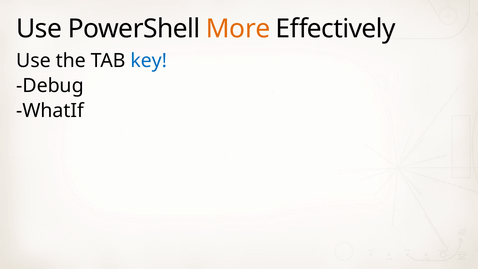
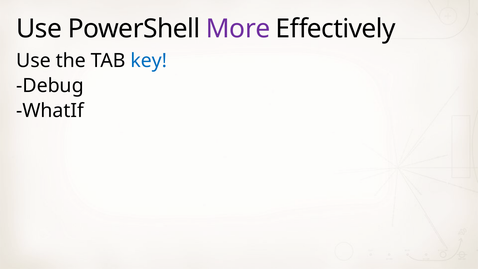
More colour: orange -> purple
